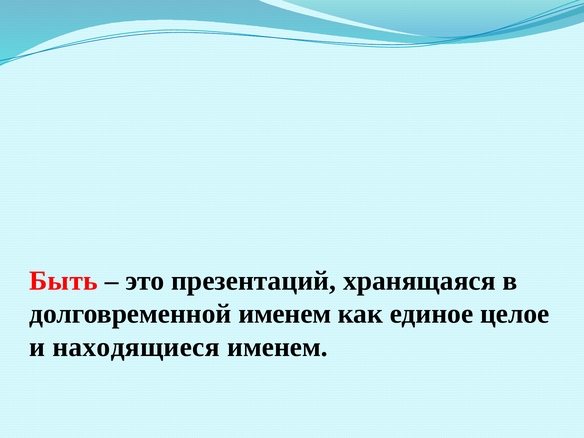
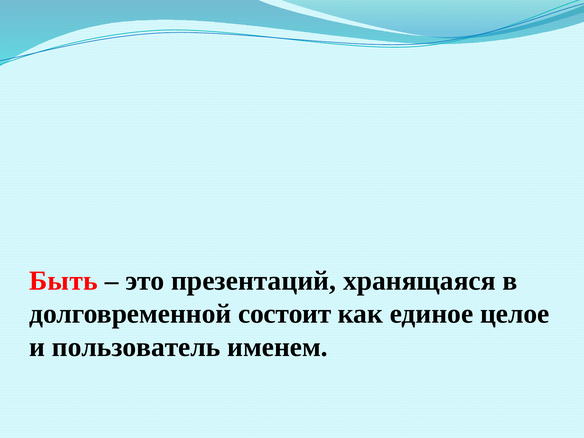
долговременной именем: именем -> состоит
находящиеся: находящиеся -> пользователь
